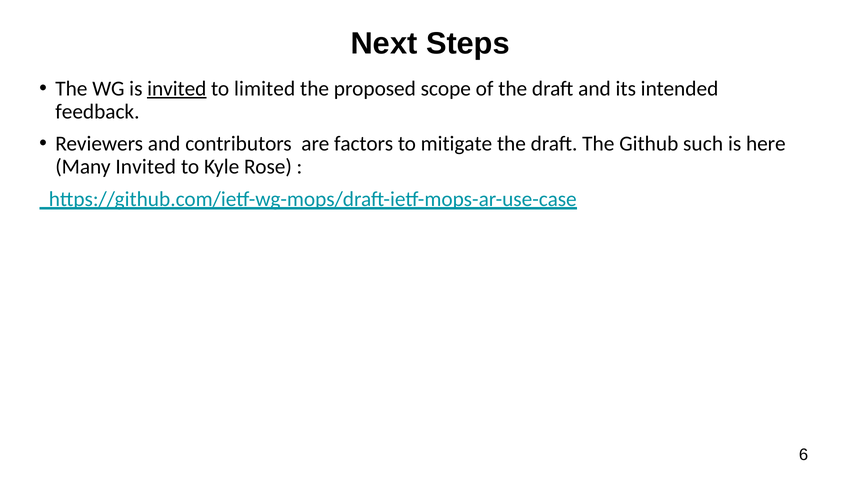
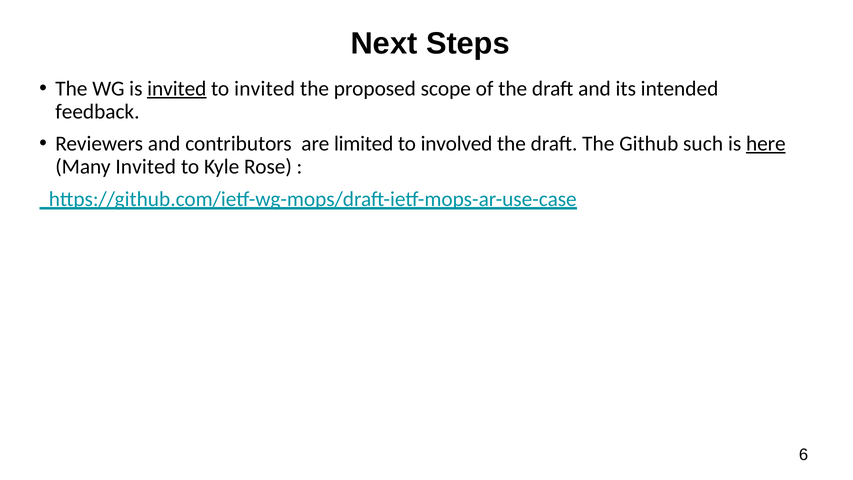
to limited: limited -> invited
factors: factors -> limited
mitigate: mitigate -> involved
here underline: none -> present
